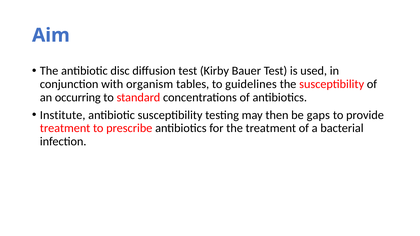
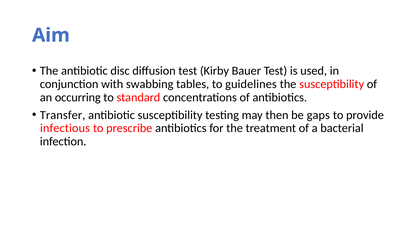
organism: organism -> swabbing
Institute: Institute -> Transfer
treatment at (65, 128): treatment -> infectious
